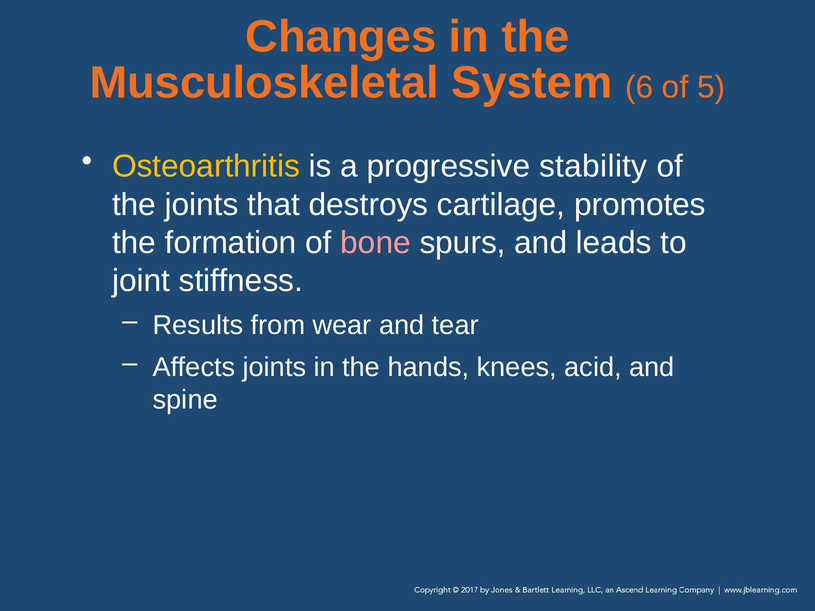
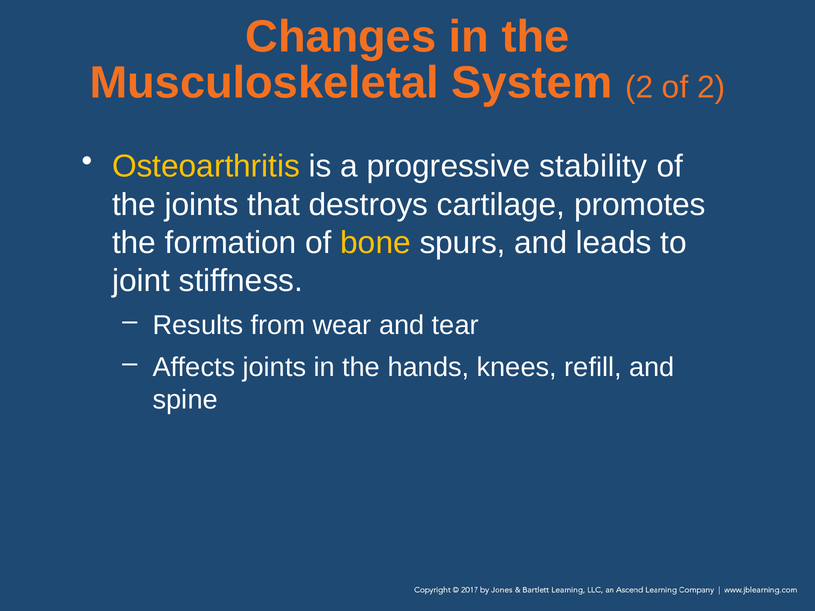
System 6: 6 -> 2
of 5: 5 -> 2
bone colour: pink -> yellow
acid: acid -> refill
